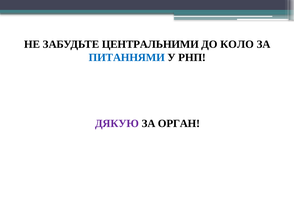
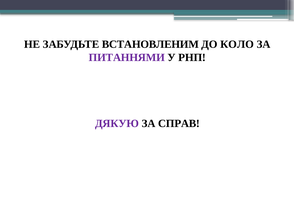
ЦЕНТРАЛЬНИМИ: ЦЕНТРАЛЬНИМИ -> ВСТАНОВЛЕНИМ
ПИТАННЯМИ colour: blue -> purple
ОРГАН: ОРГАН -> СПРАВ
